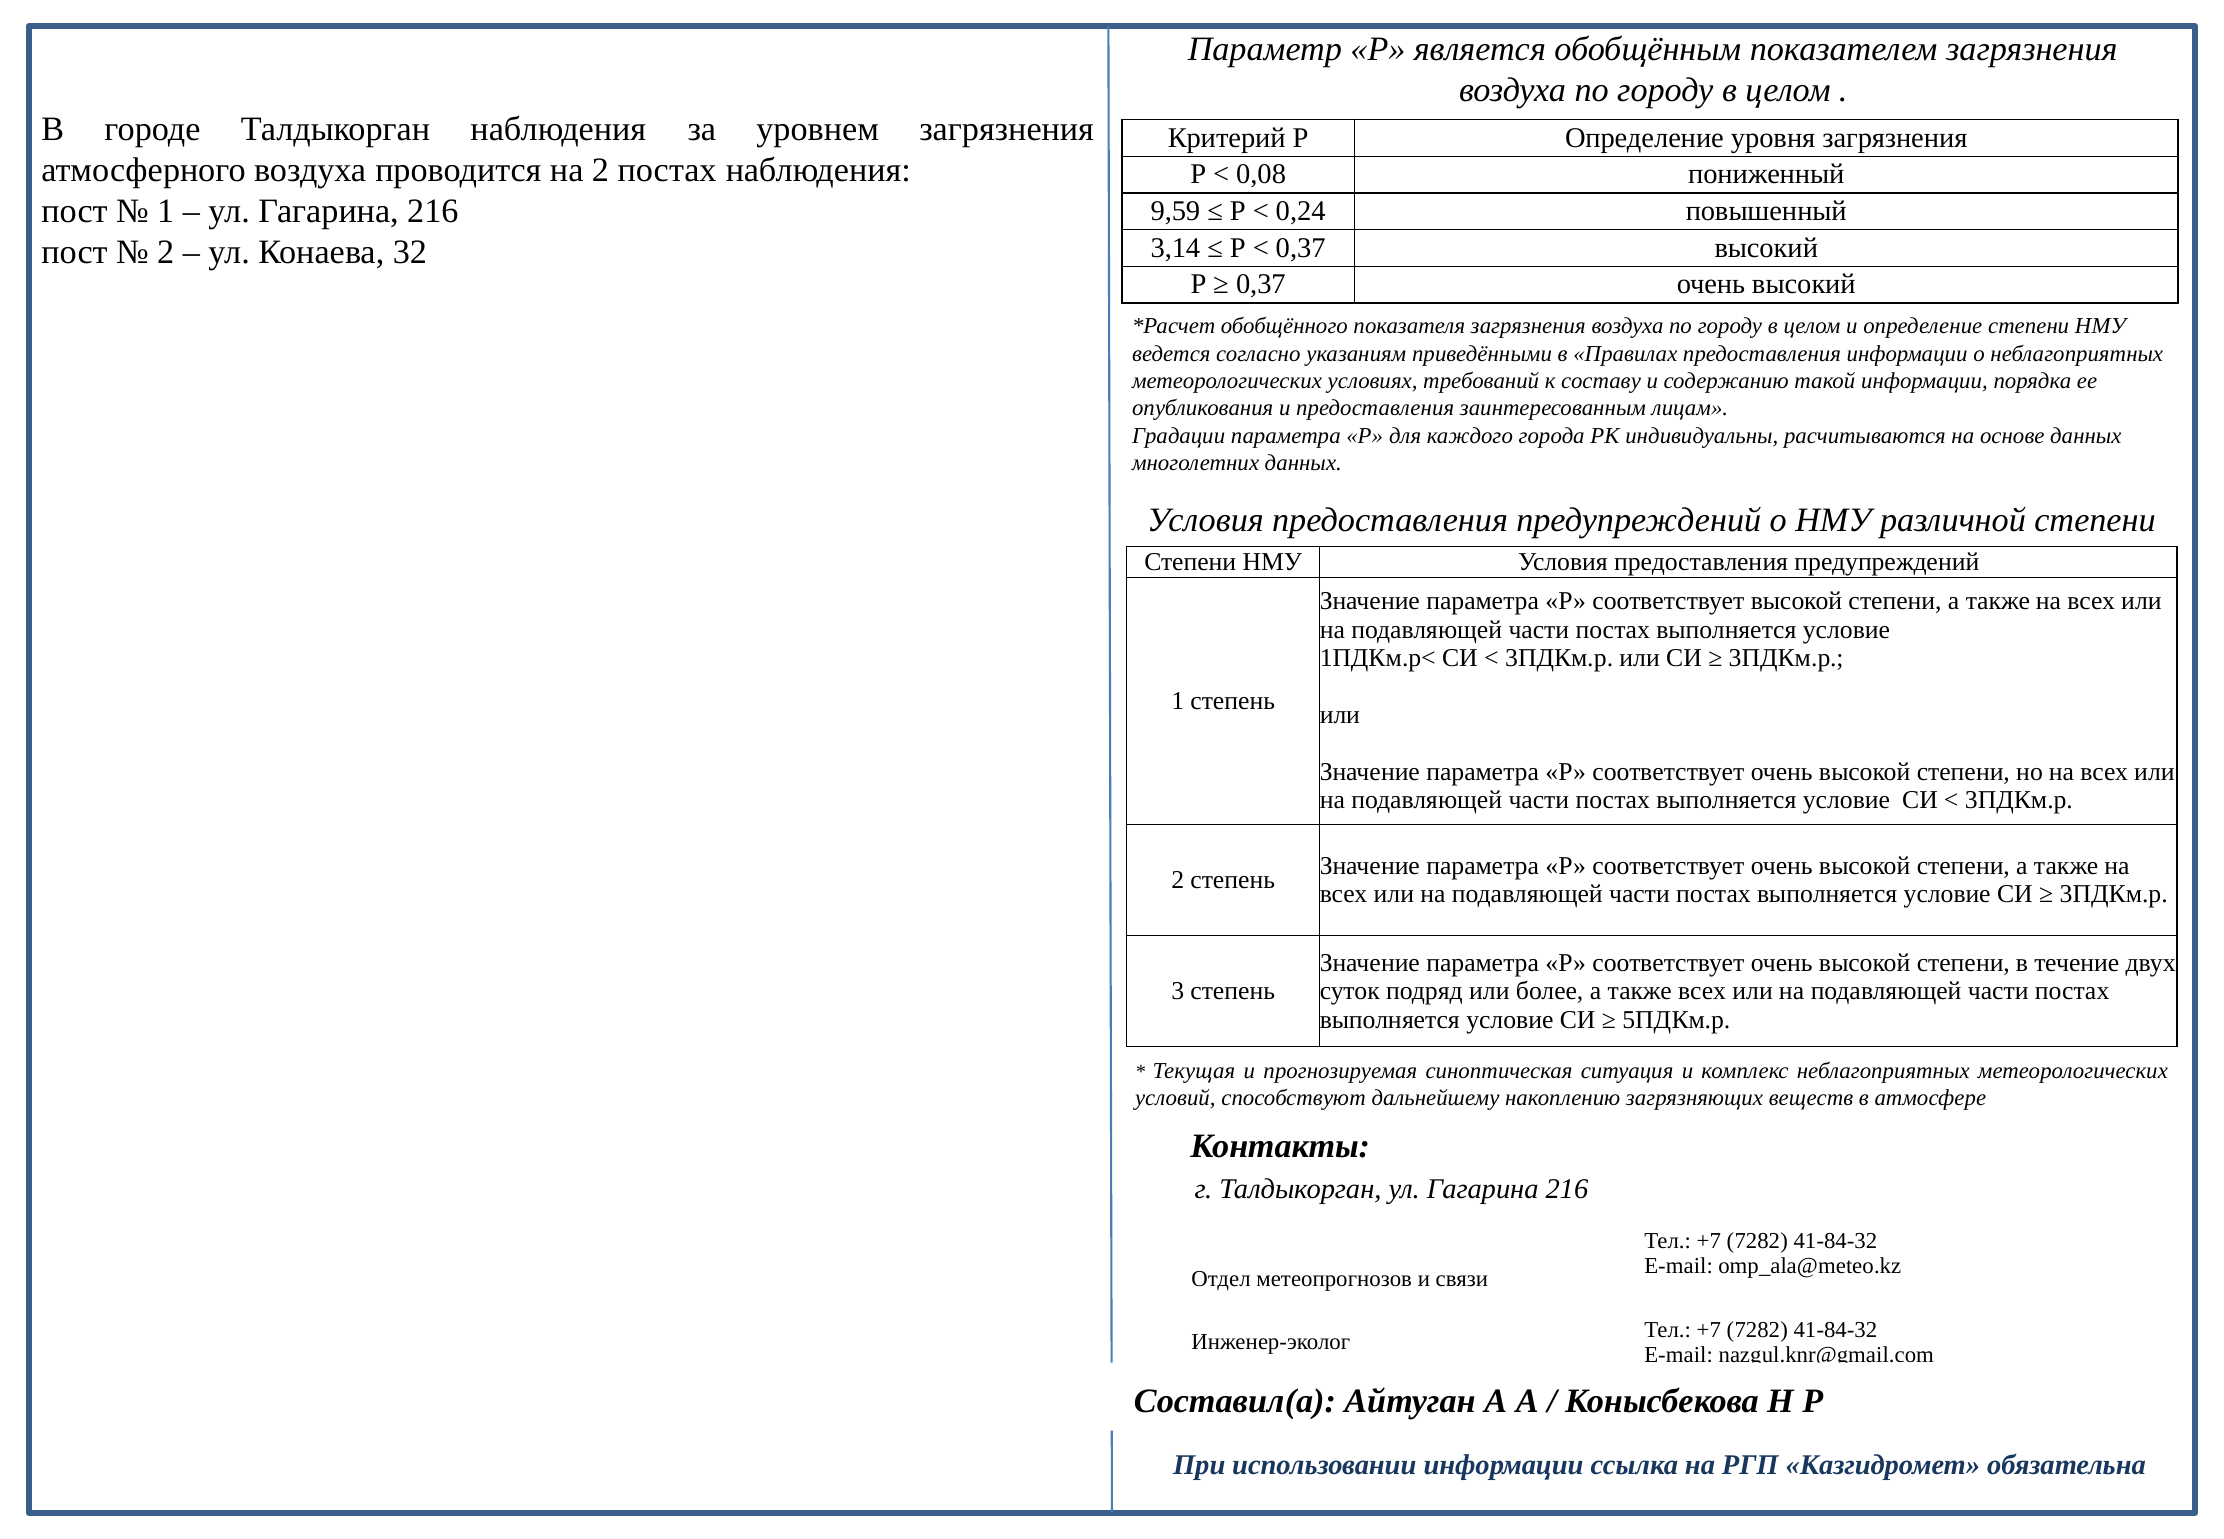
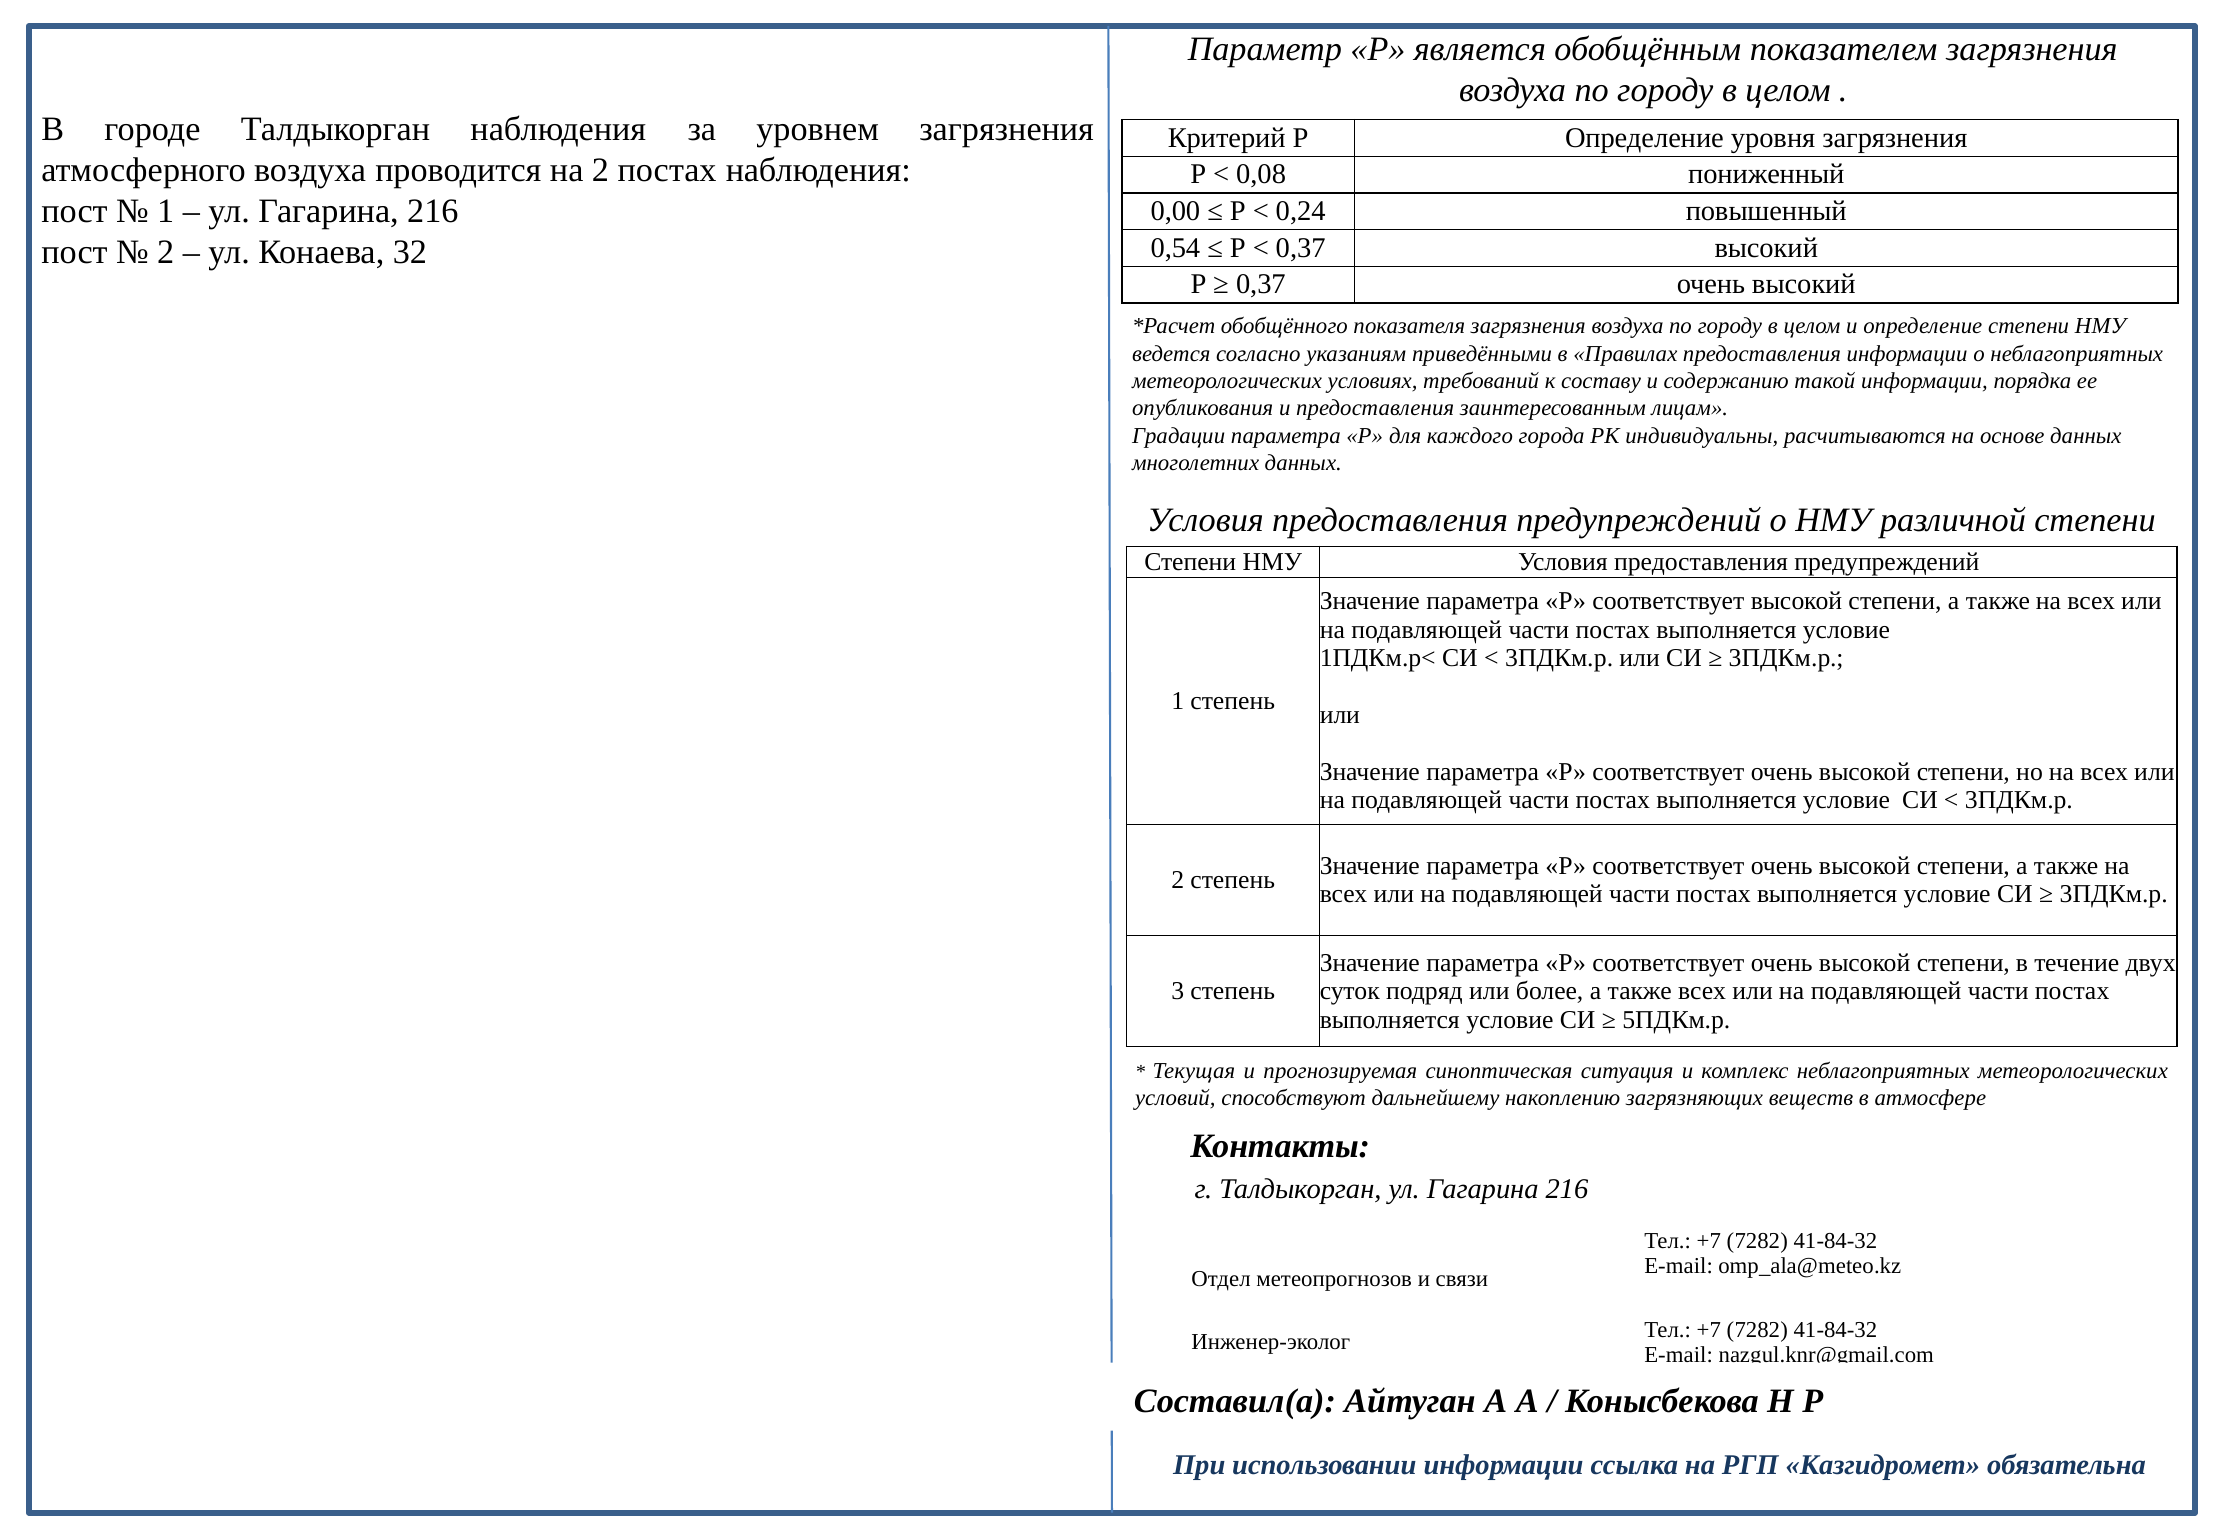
9,59: 9,59 -> 0,00
3,14: 3,14 -> 0,54
